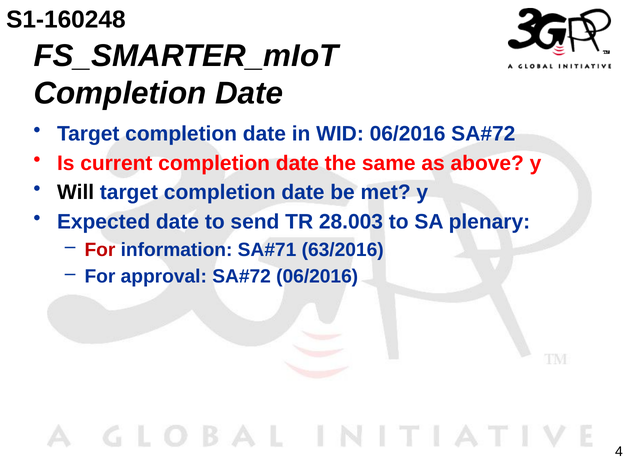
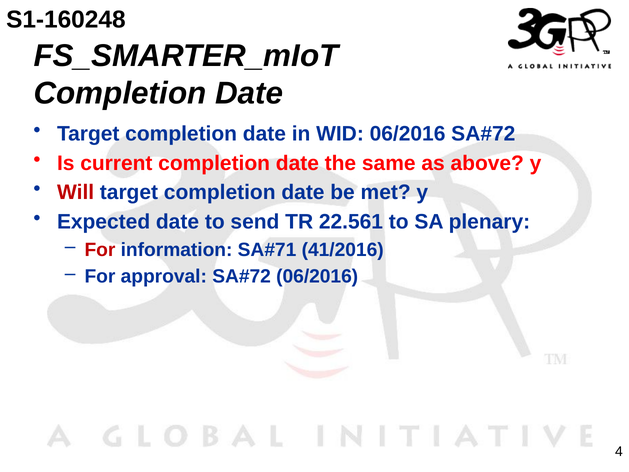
Will colour: black -> red
28.003: 28.003 -> 22.561
63/2016: 63/2016 -> 41/2016
